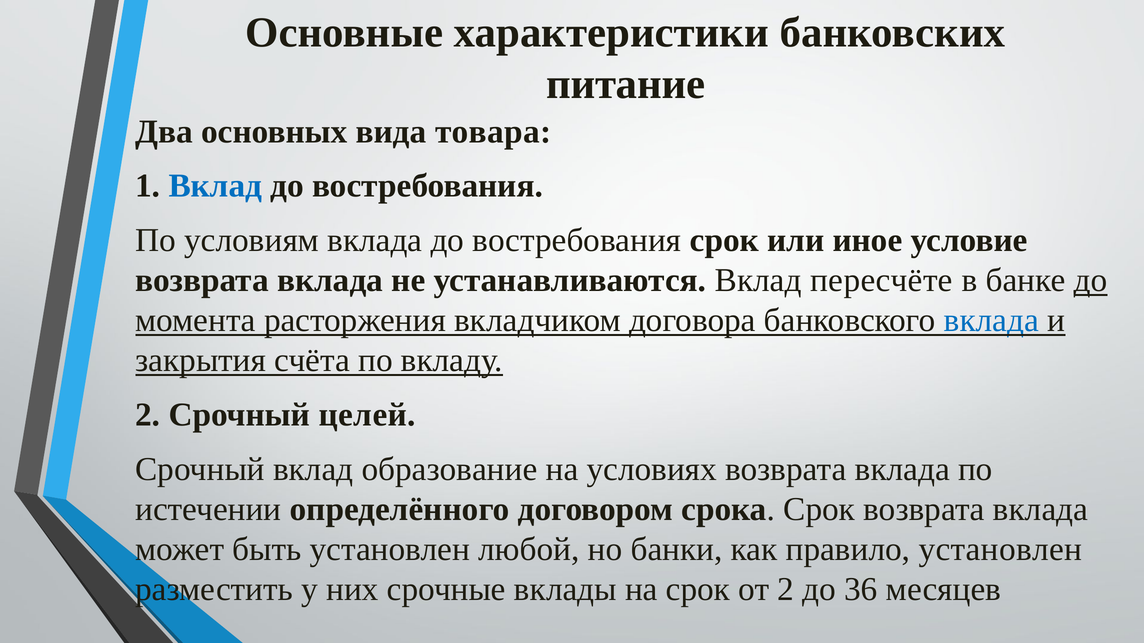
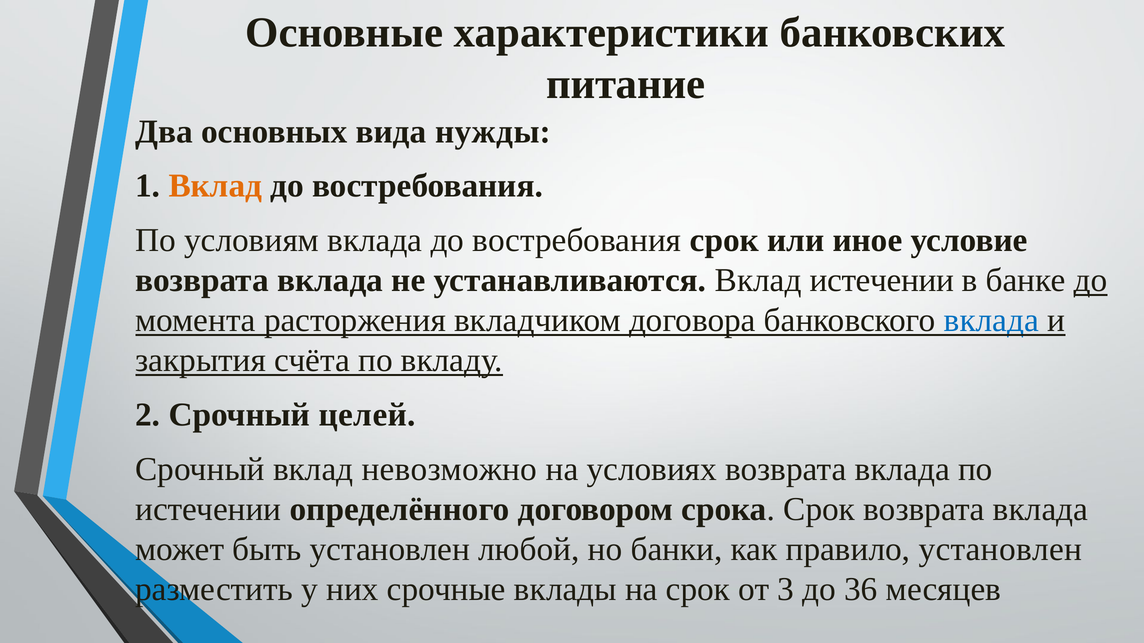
товара: товара -> нужды
Вклад at (215, 186) colour: blue -> orange
Вклад пересчёте: пересчёте -> истечении
образование: образование -> невозможно
от 2: 2 -> 3
